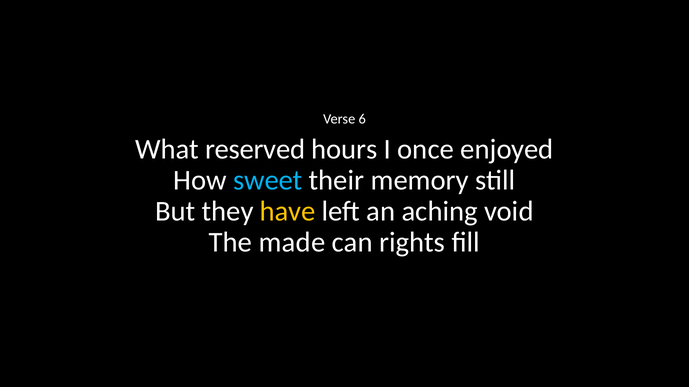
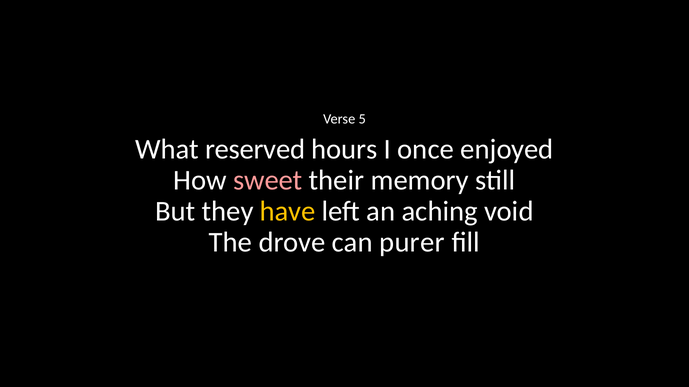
6: 6 -> 5
sweet colour: light blue -> pink
made: made -> drove
rights: rights -> purer
